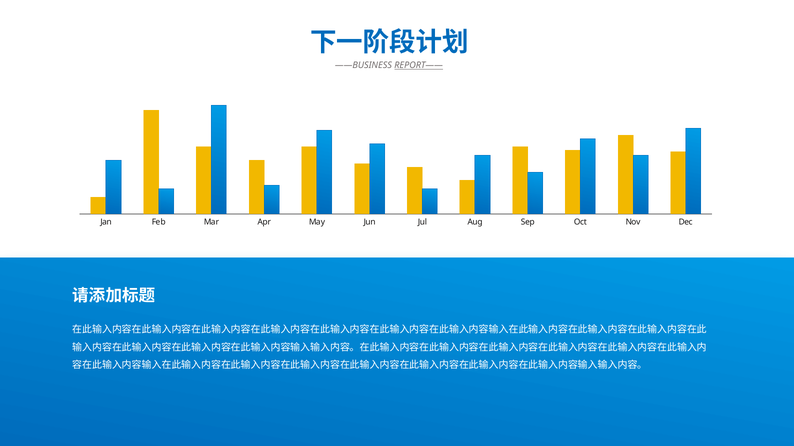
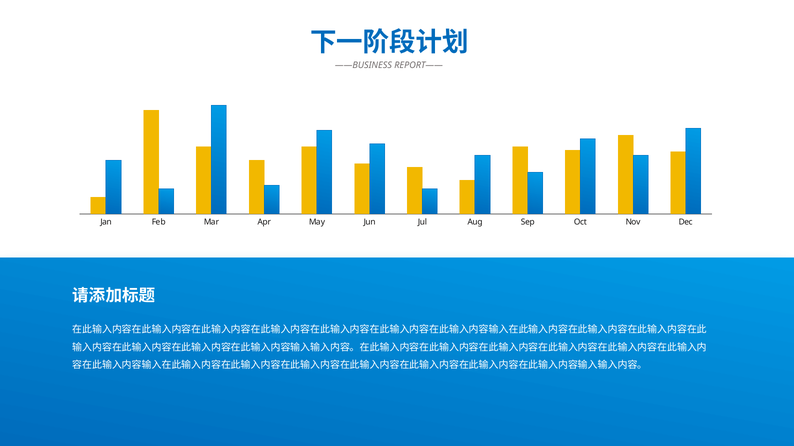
REPORT—— underline: present -> none
